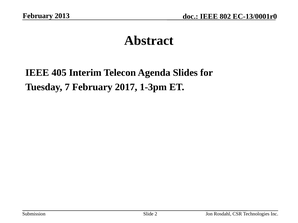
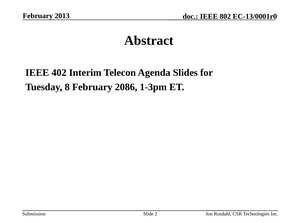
405: 405 -> 402
7: 7 -> 8
2017: 2017 -> 2086
